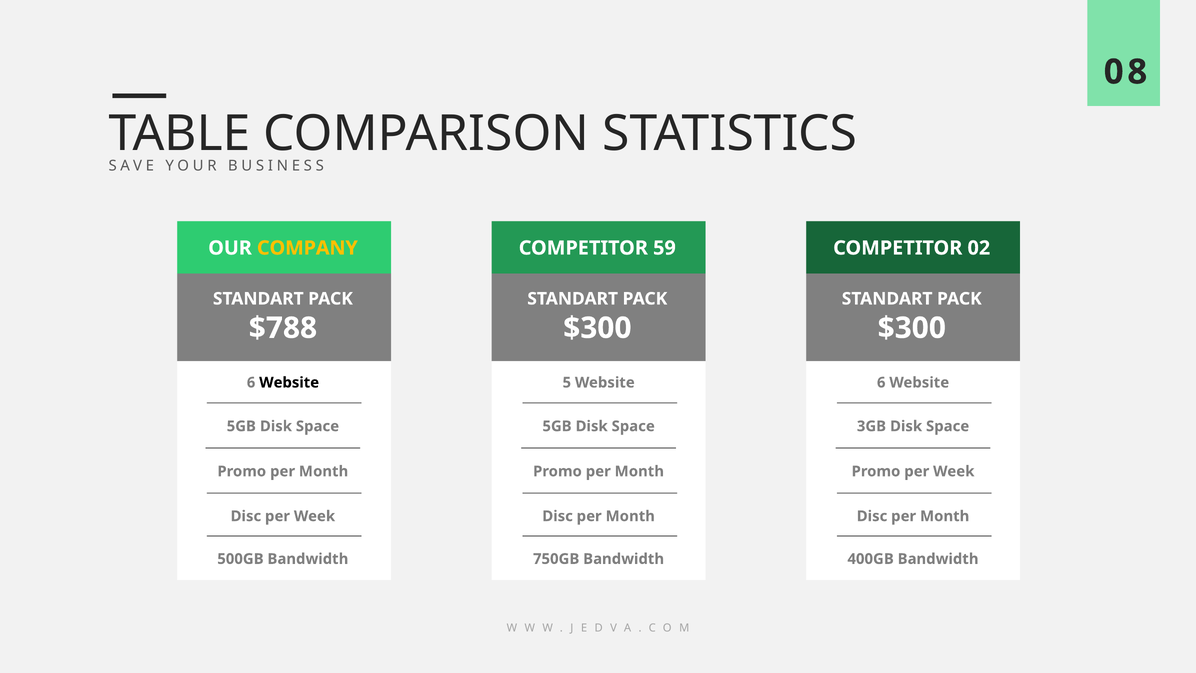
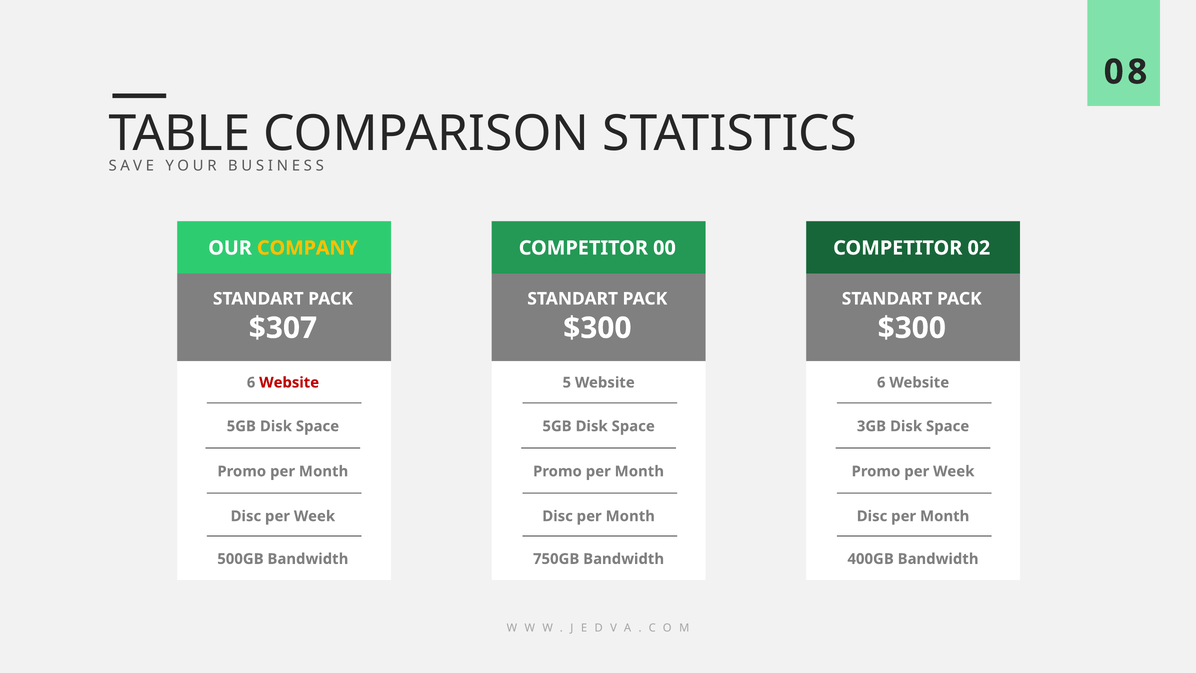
59: 59 -> 00
$788: $788 -> $307
Website at (289, 382) colour: black -> red
